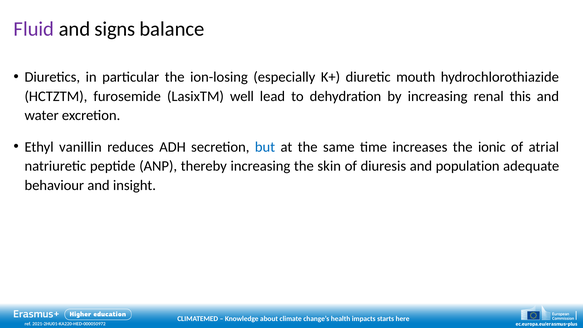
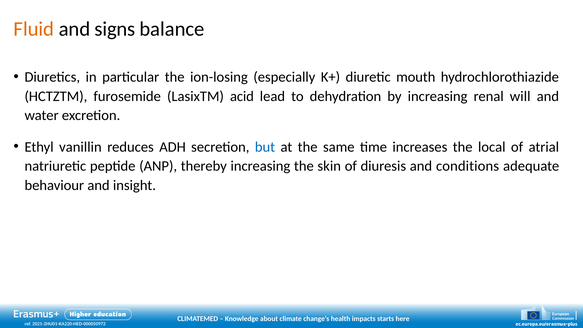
Fluid colour: purple -> orange
well: well -> acid
this: this -> will
ionic: ionic -> local
population: population -> conditions
